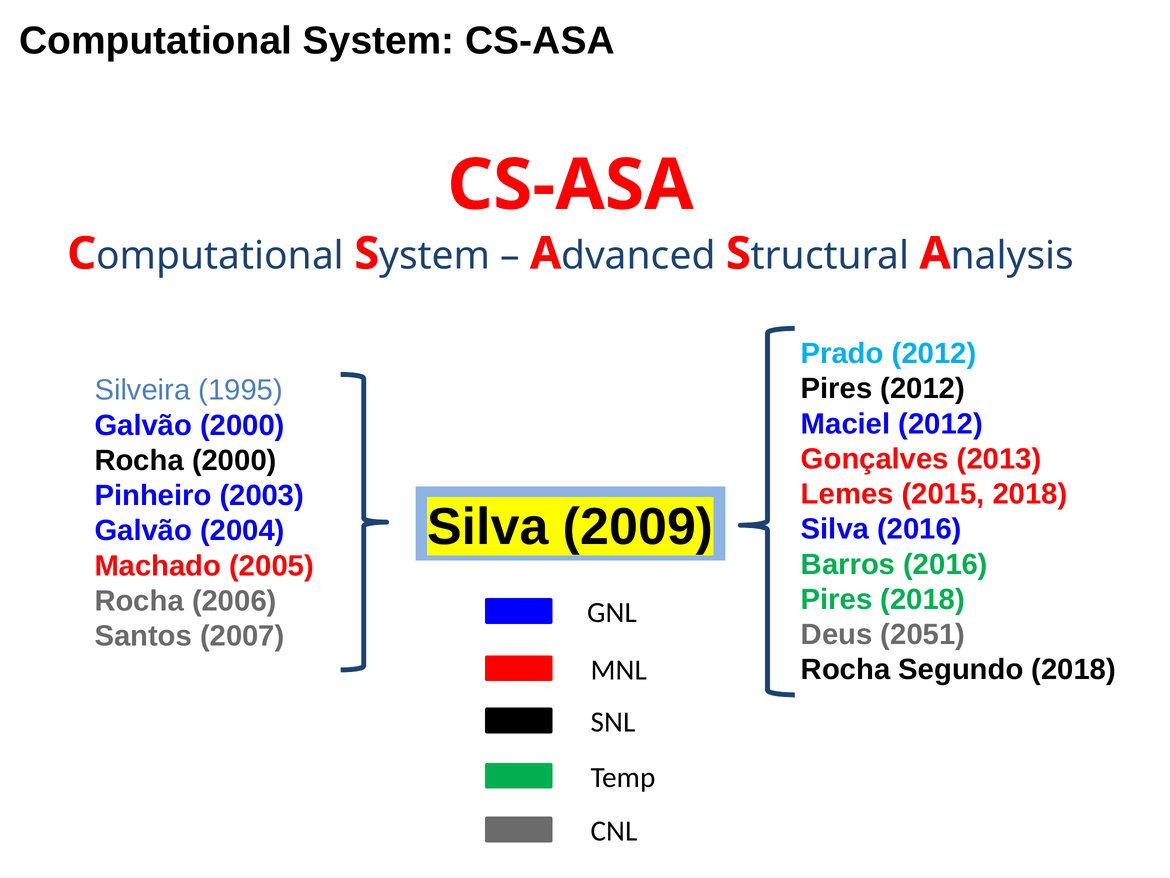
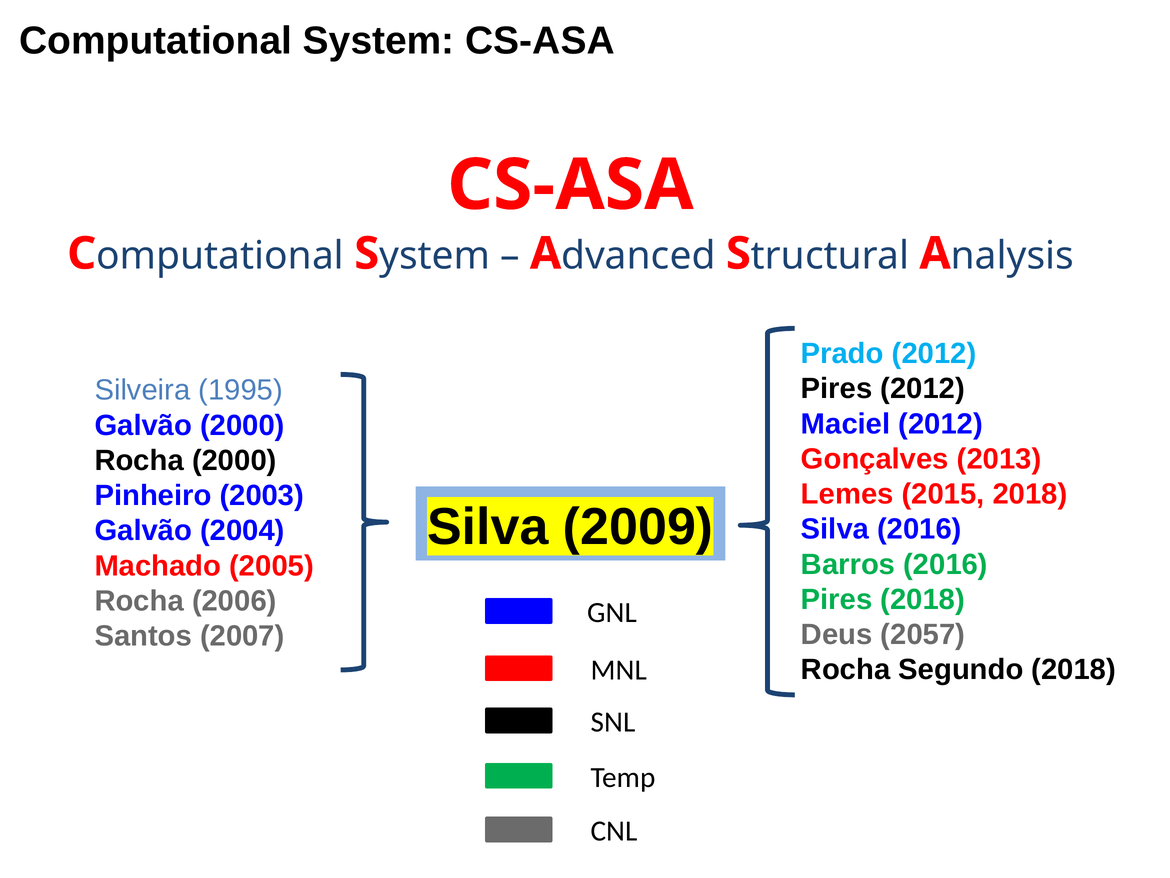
2051: 2051 -> 2057
